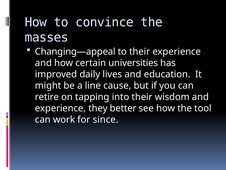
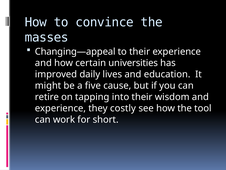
line: line -> five
better: better -> costly
since: since -> short
